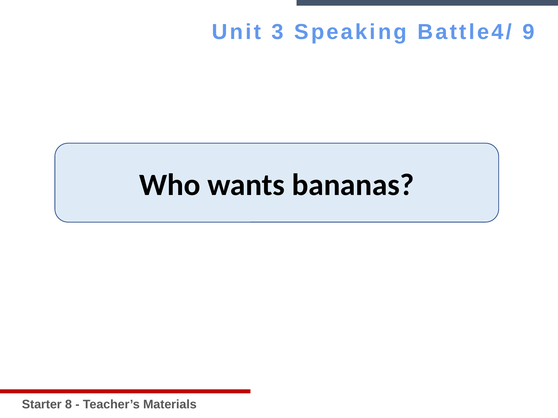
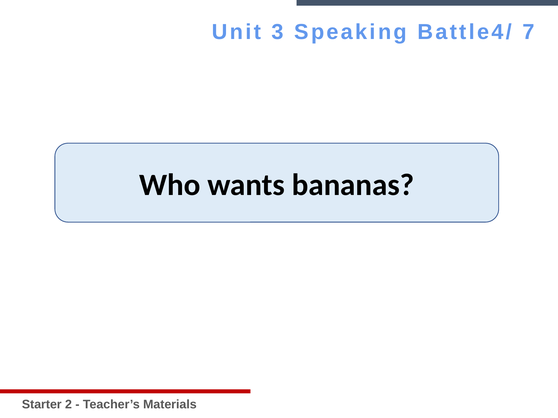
9: 9 -> 7
8: 8 -> 2
